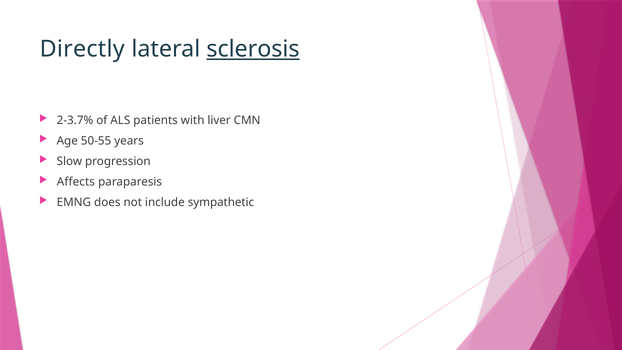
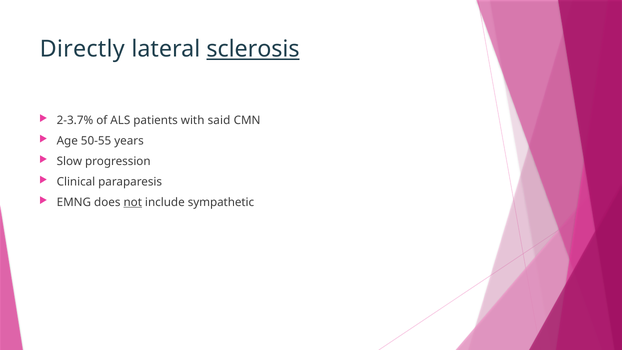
liver: liver -> said
Affects: Affects -> Clinical
not underline: none -> present
